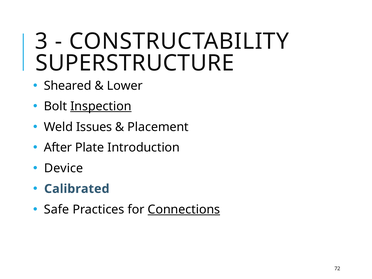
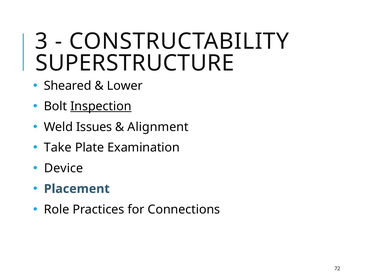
Placement: Placement -> Alignment
After: After -> Take
Introduction: Introduction -> Examination
Calibrated: Calibrated -> Placement
Safe: Safe -> Role
Connections underline: present -> none
